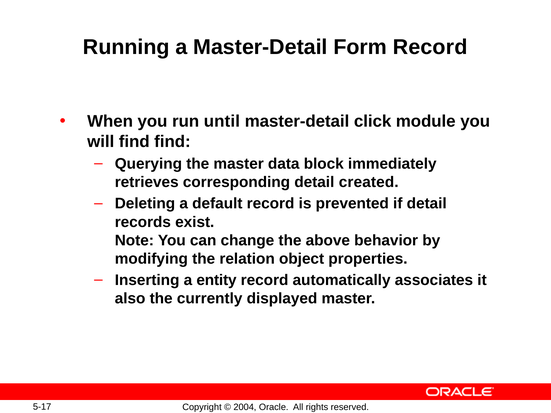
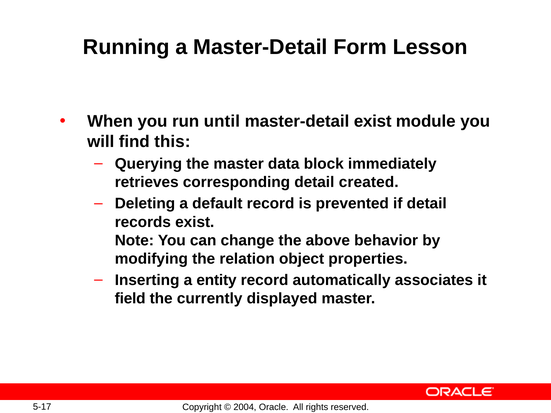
Form Record: Record -> Lesson
master-detail click: click -> exist
find find: find -> this
also: also -> field
